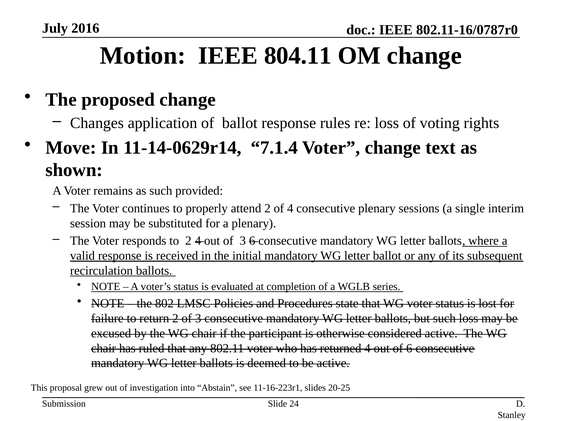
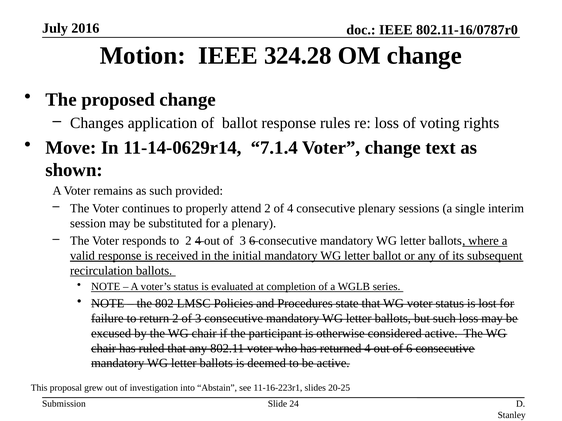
804.11: 804.11 -> 324.28
